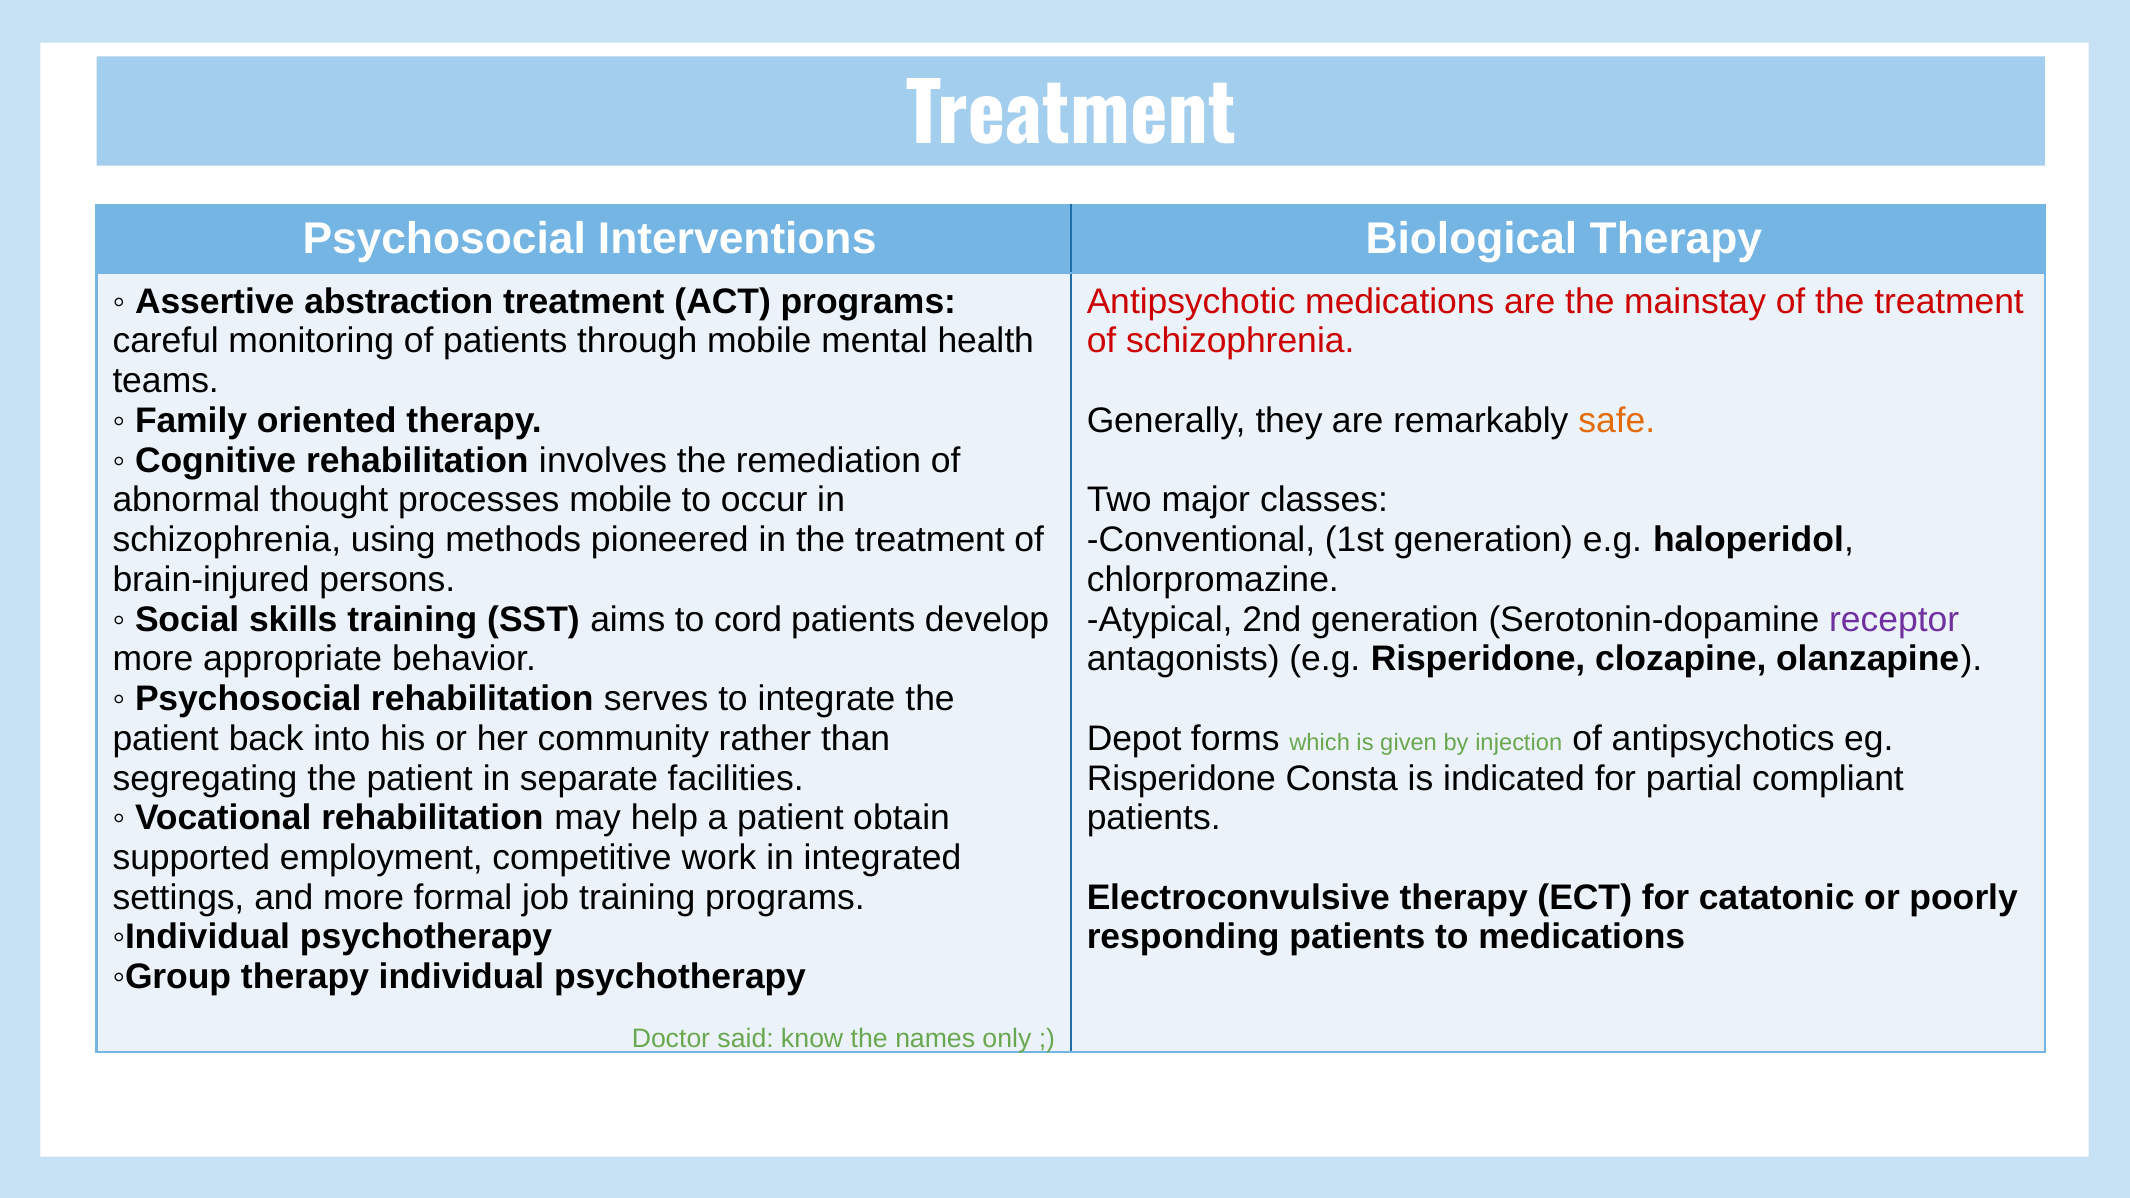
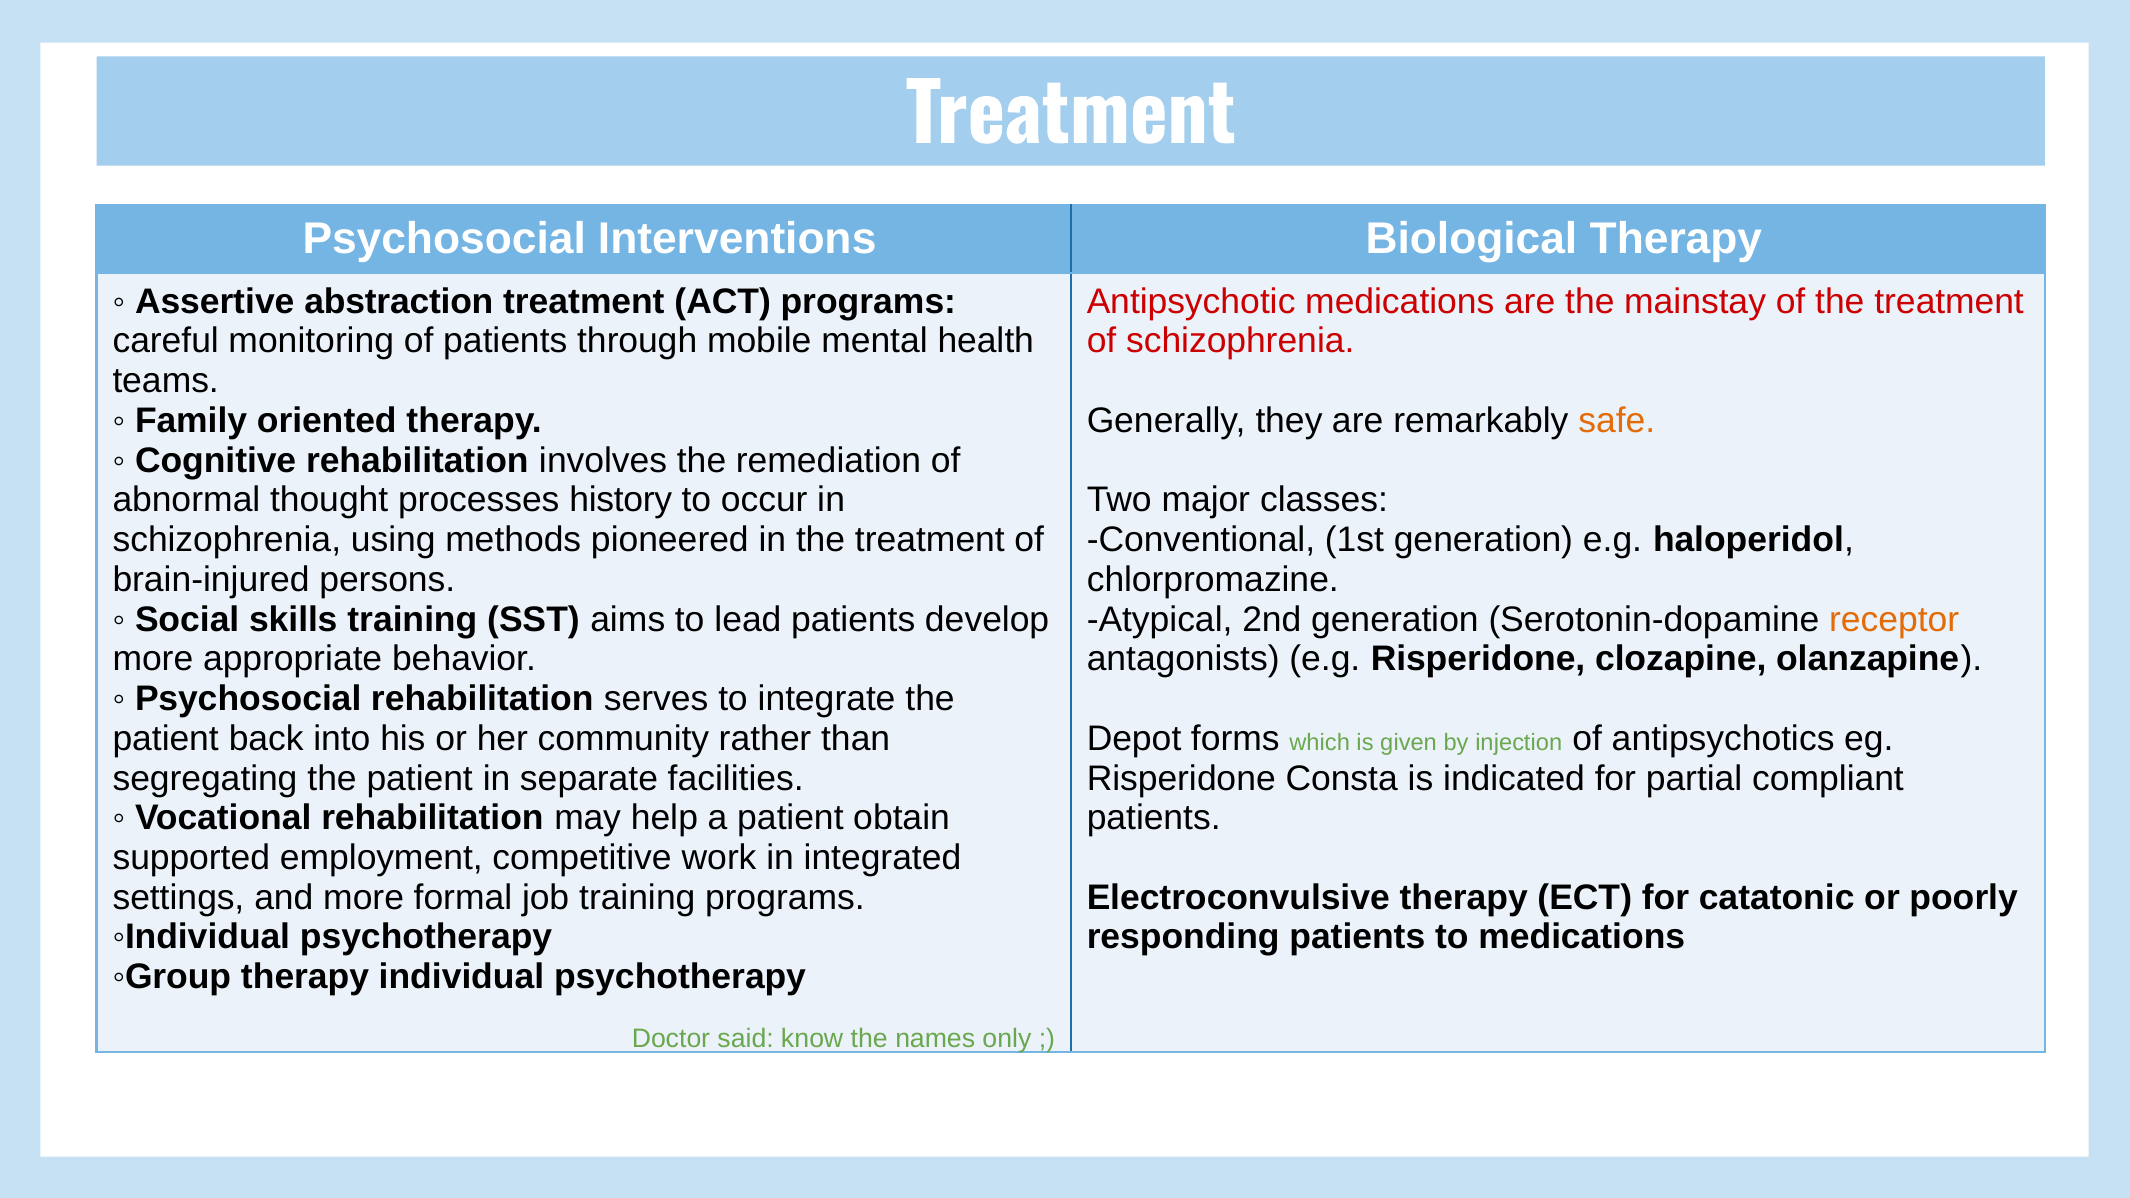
processes mobile: mobile -> history
cord: cord -> lead
receptor colour: purple -> orange
